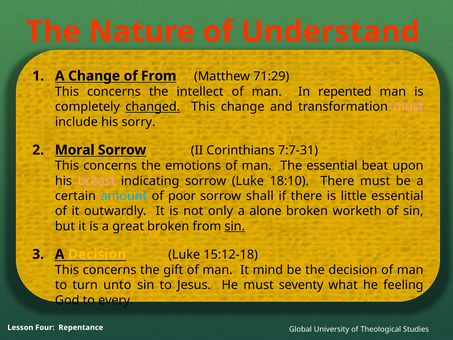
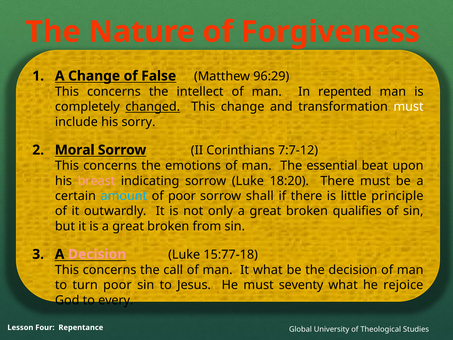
Understand: Understand -> Forgiveness
of From: From -> False
71:29: 71:29 -> 96:29
must at (409, 107) colour: pink -> white
7:7-31: 7:7-31 -> 7:7-12
18:10: 18:10 -> 18:20
little essential: essential -> principle
only a alone: alone -> great
worketh: worketh -> qualifies
sin at (235, 226) underline: present -> none
Decision at (97, 254) colour: yellow -> pink
15:12-18: 15:12-18 -> 15:77-18
gift: gift -> call
It mind: mind -> what
turn unto: unto -> poor
feeling: feeling -> rejoice
